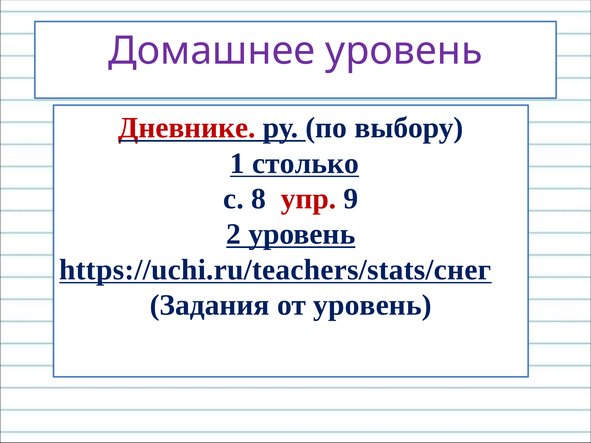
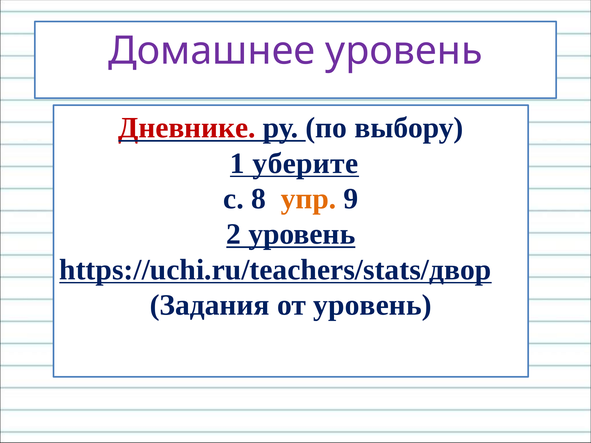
столько: столько -> уберите
упр colour: red -> orange
https://uchi.ru/teachers/stats/снег: https://uchi.ru/teachers/stats/снег -> https://uchi.ru/teachers/stats/двор
